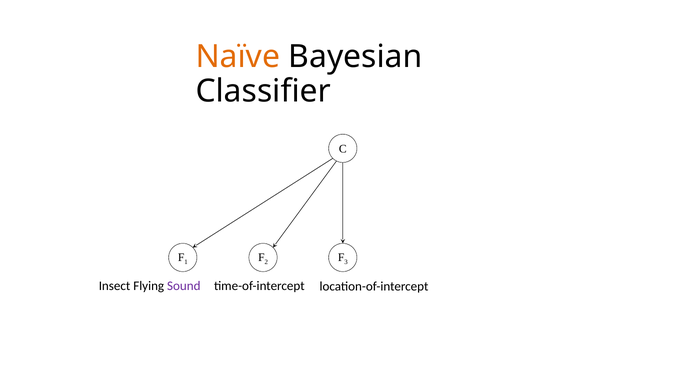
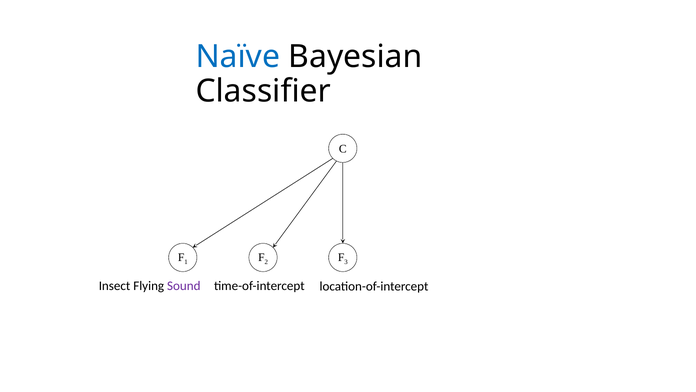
Naïve colour: orange -> blue
